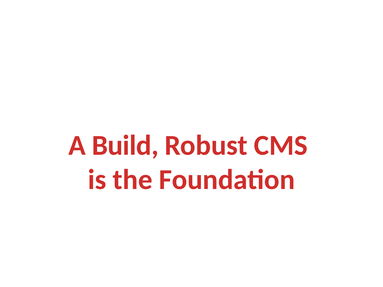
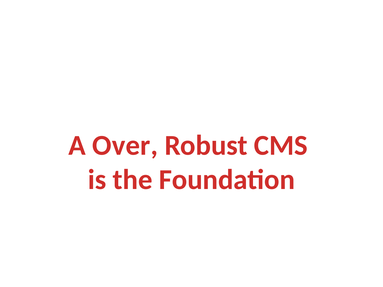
Build: Build -> Over
